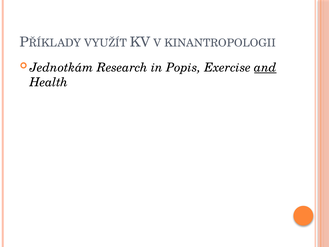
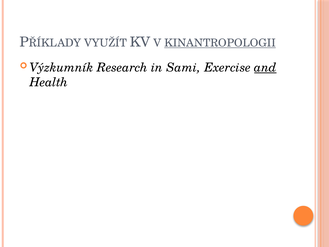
KINANTROPOLOGII underline: none -> present
Jednotkám: Jednotkám -> Výzkumník
Popis: Popis -> Sami
